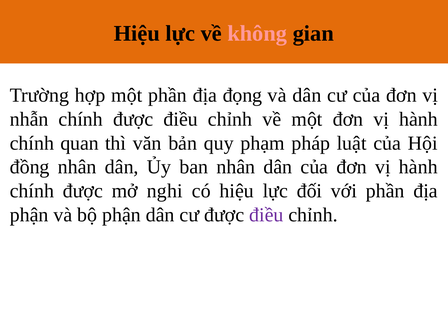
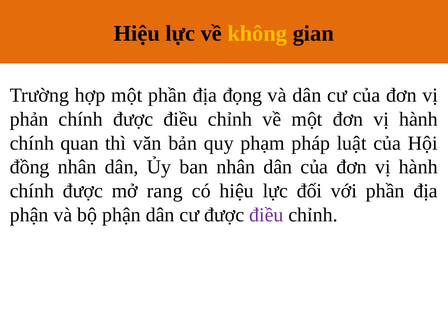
không colour: pink -> yellow
nhẫn: nhẫn -> phản
nghi: nghi -> rang
